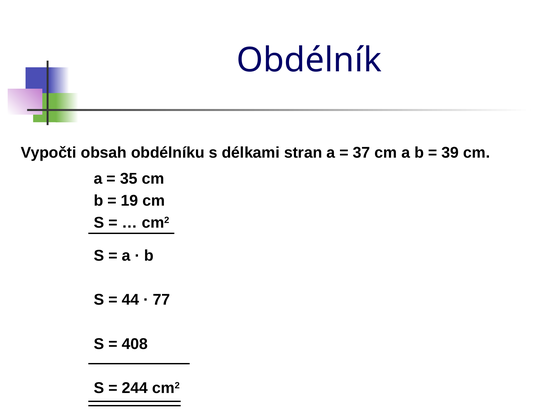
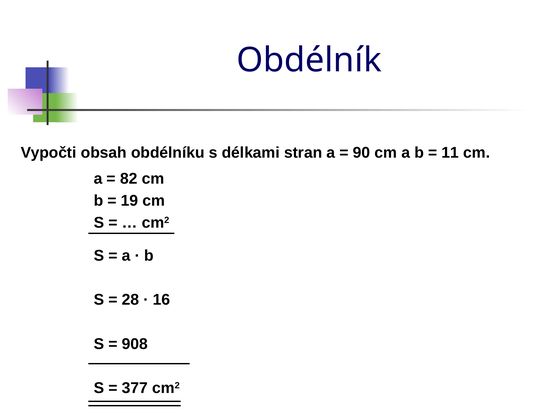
37: 37 -> 90
39: 39 -> 11
35: 35 -> 82
44: 44 -> 28
77: 77 -> 16
408: 408 -> 908
244: 244 -> 377
